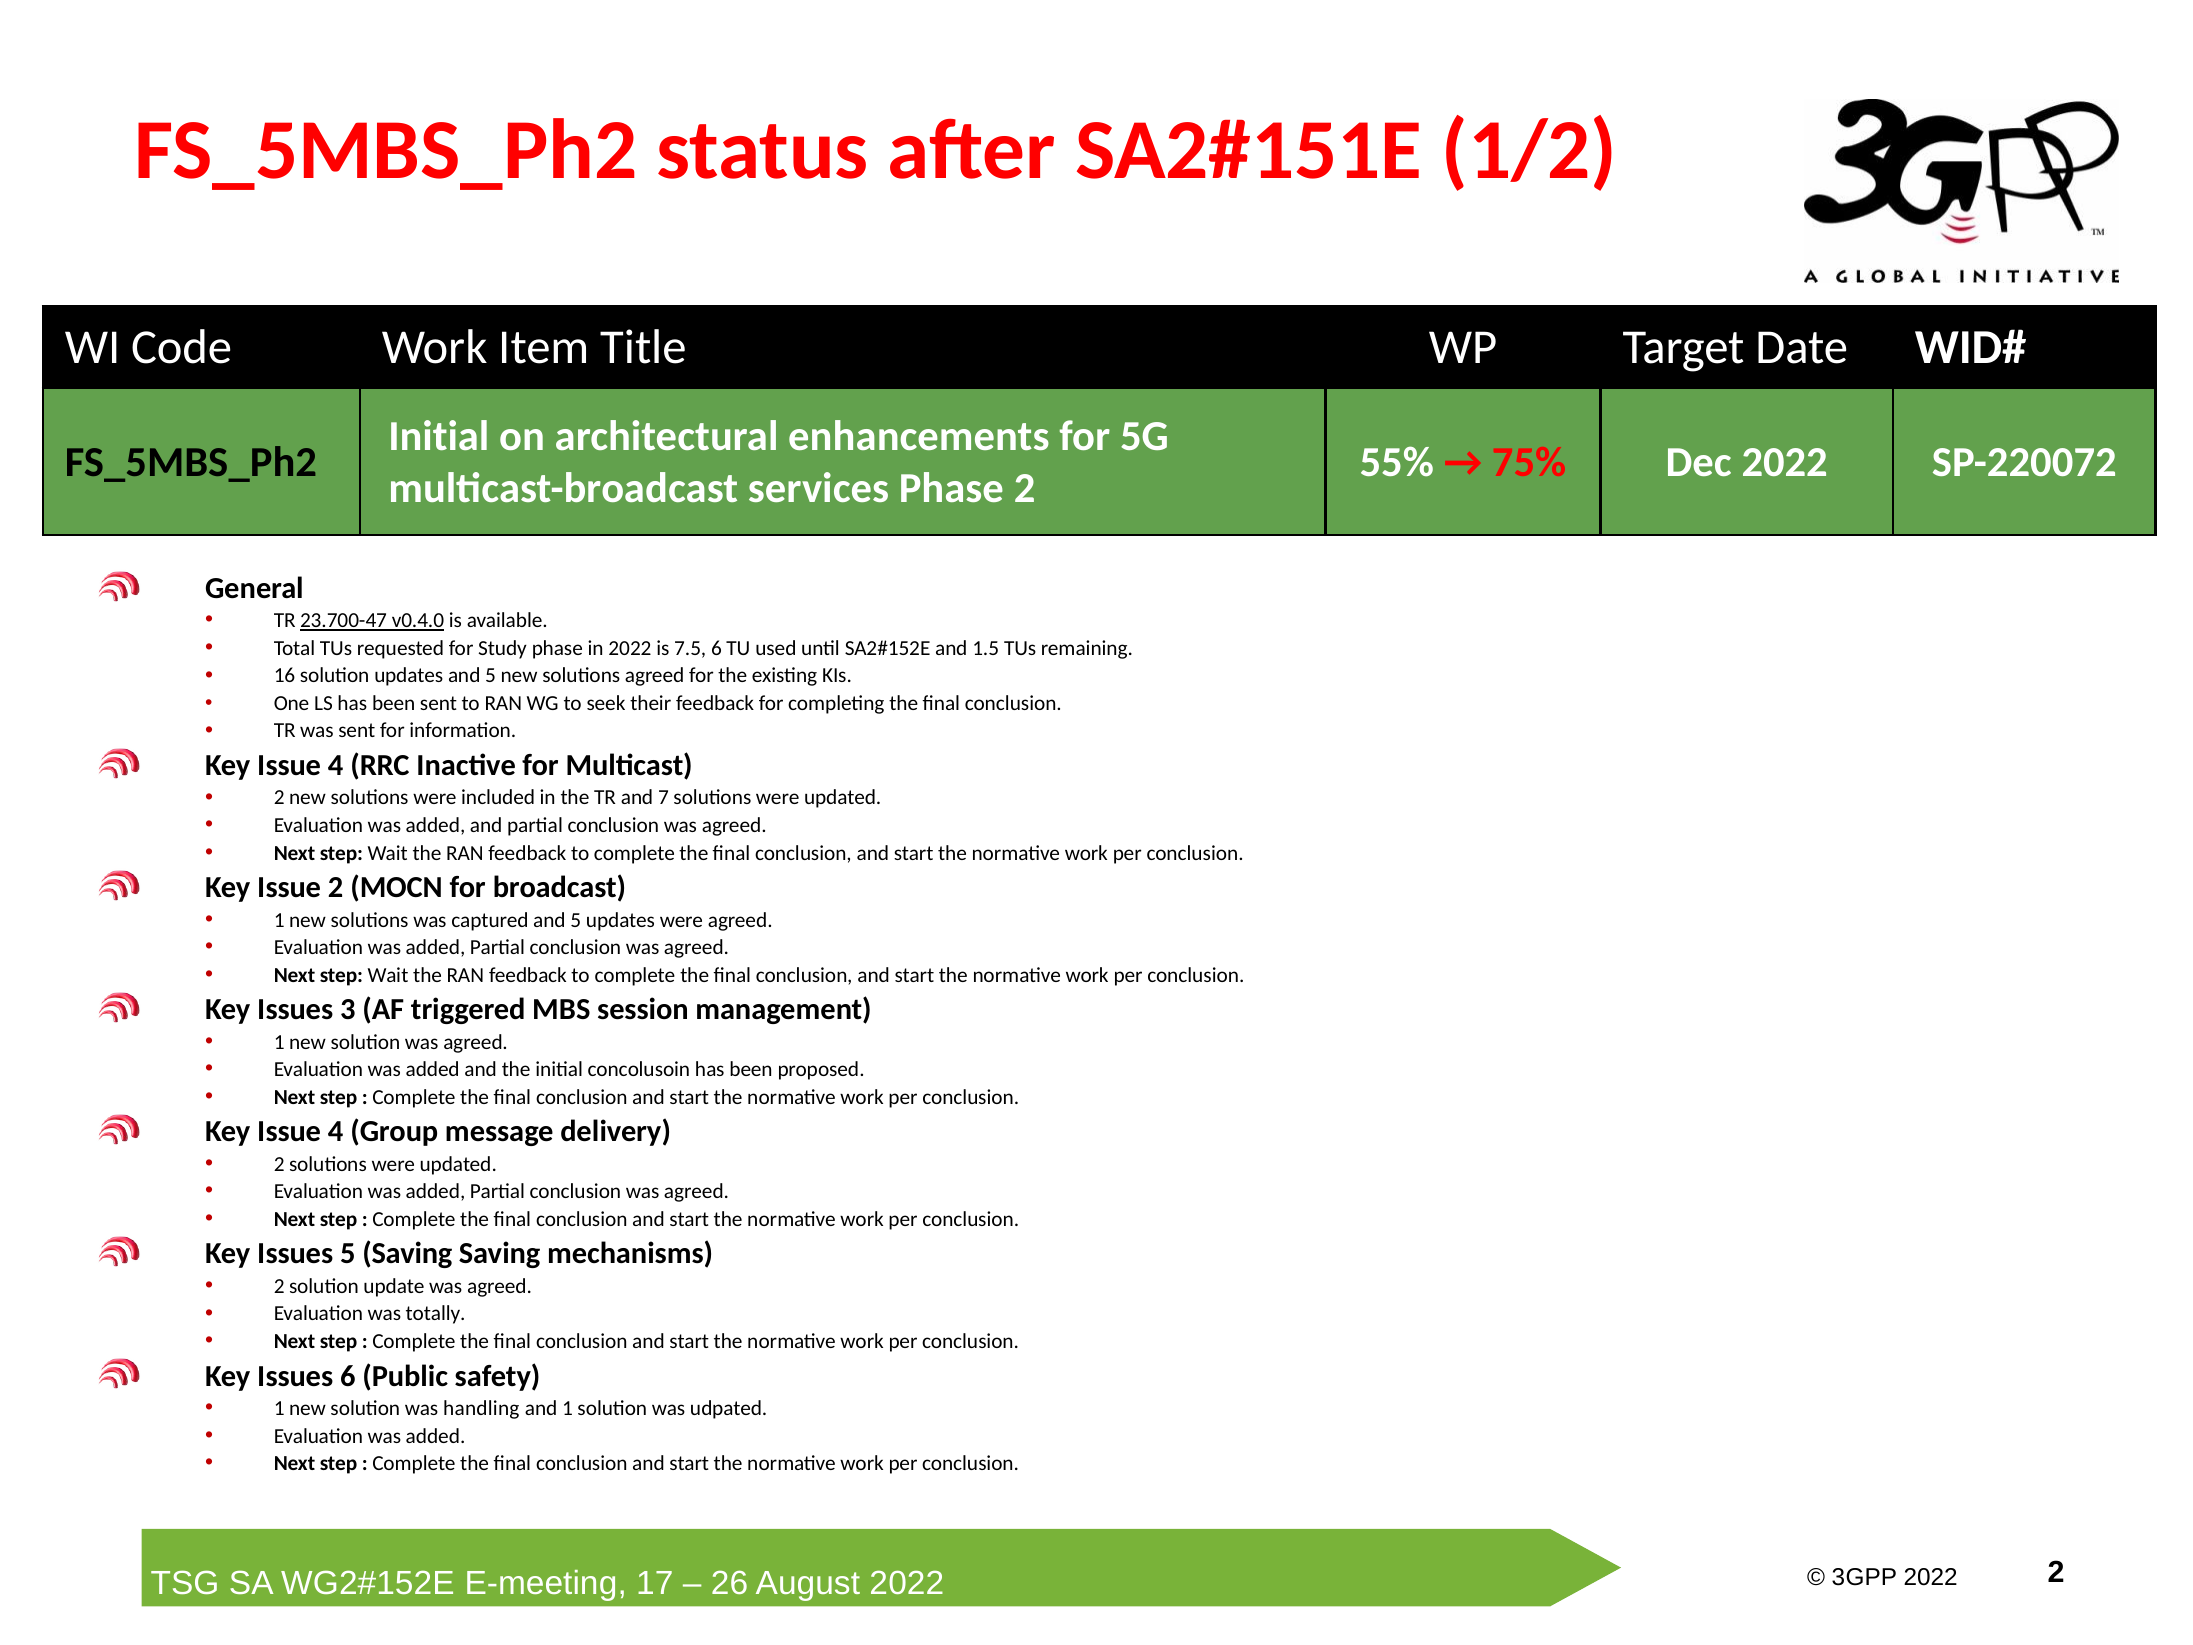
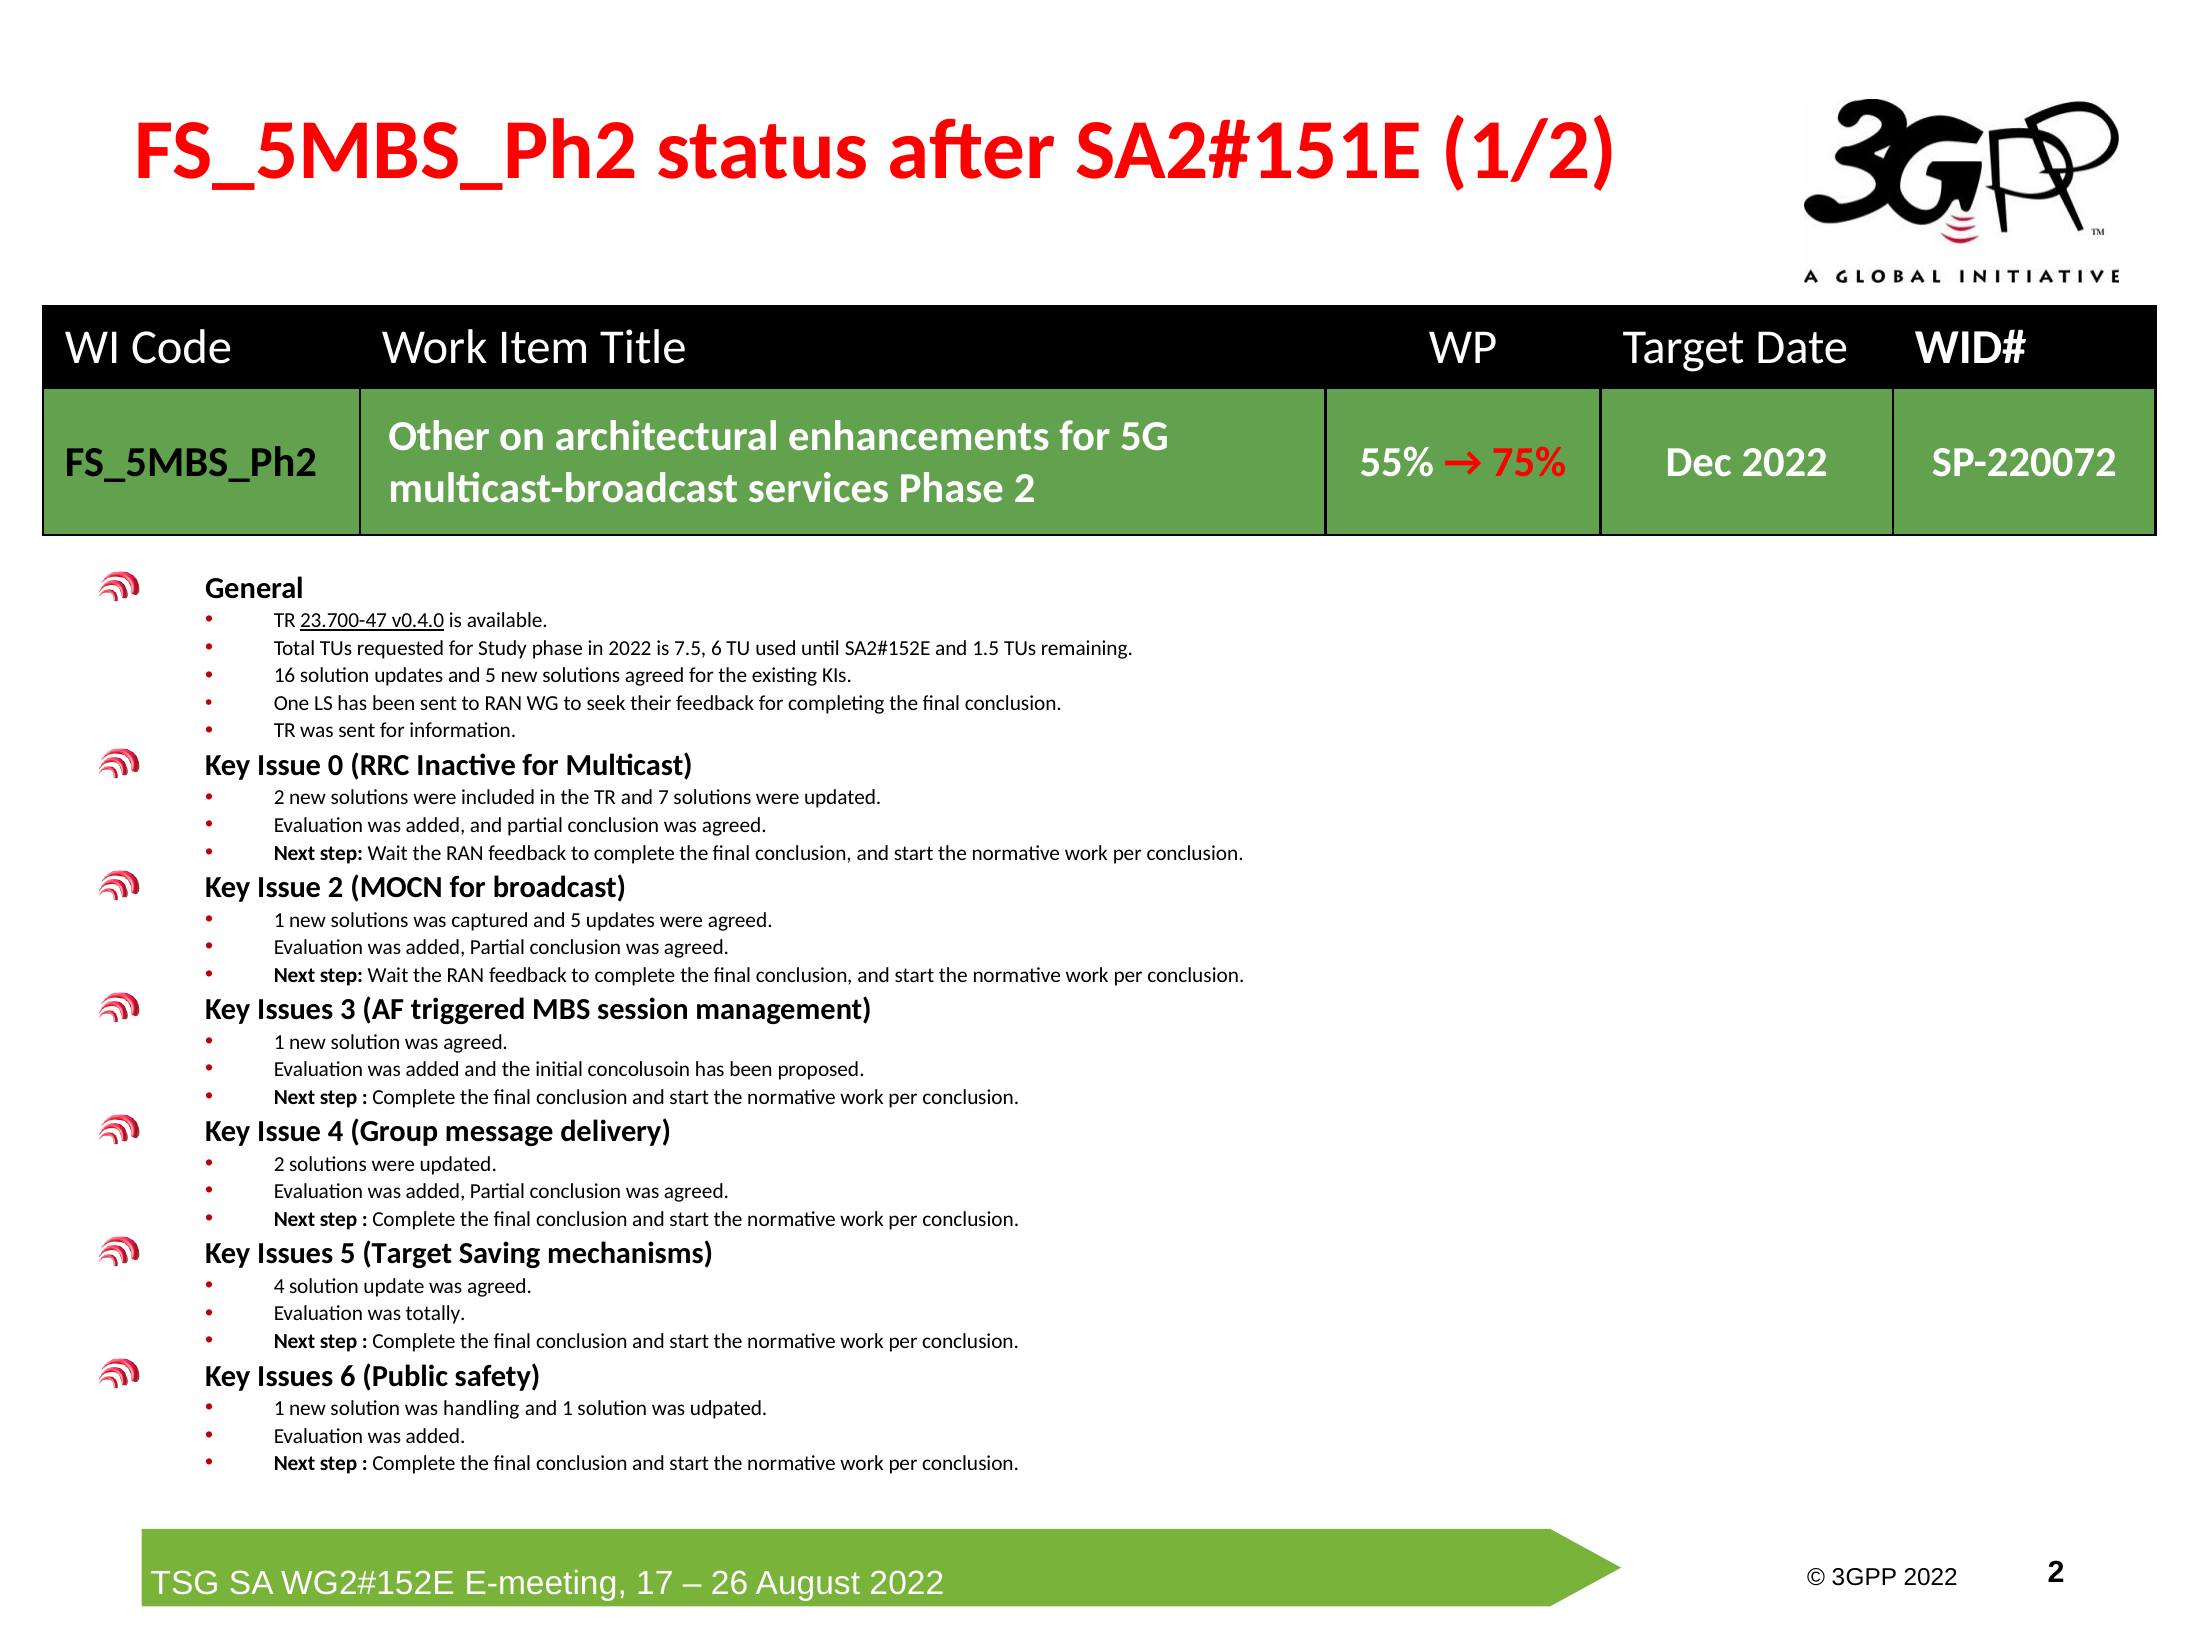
Initial at (439, 436): Initial -> Other
4 at (336, 765): 4 -> 0
5 Saving: Saving -> Target
2 at (279, 1286): 2 -> 4
